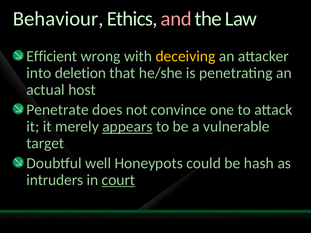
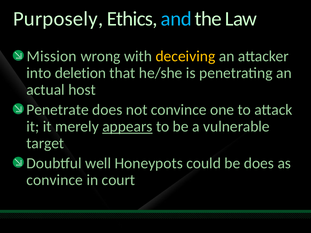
Behaviour: Behaviour -> Purposely
and colour: pink -> light blue
Efficient: Efficient -> Mission
be hash: hash -> does
intruders at (55, 180): intruders -> convince
court underline: present -> none
